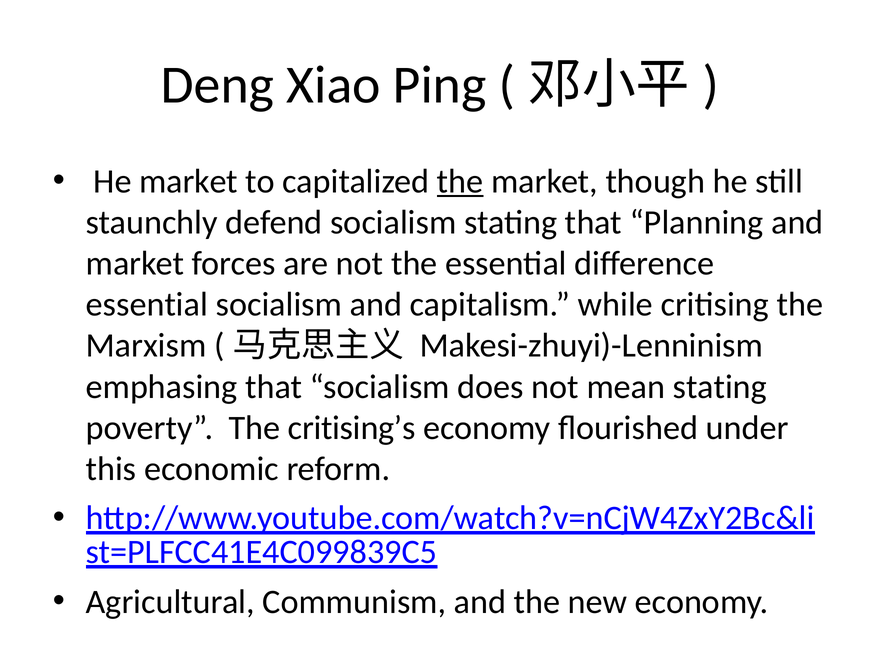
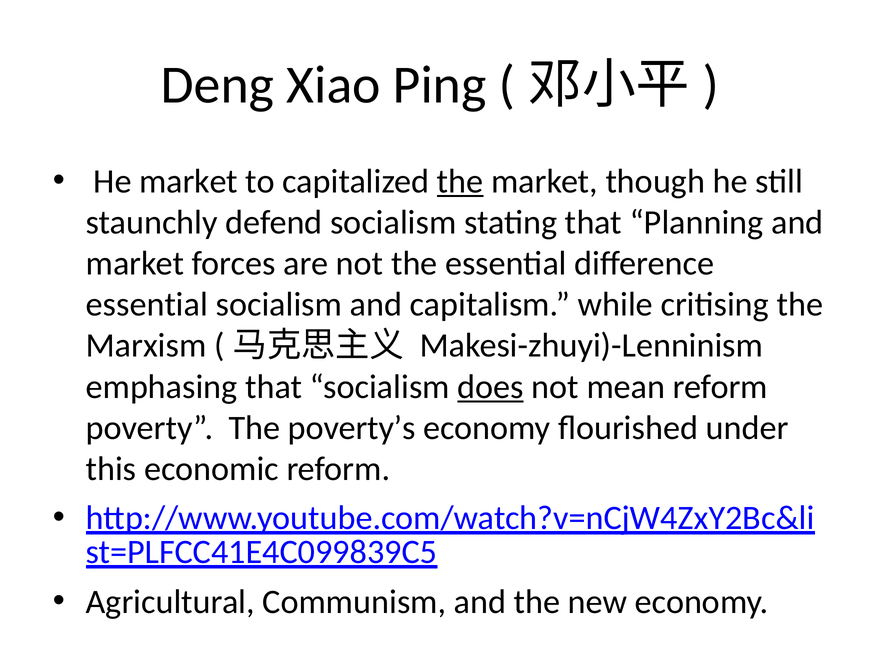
does underline: none -> present
mean stating: stating -> reform
critising’s: critising’s -> poverty’s
